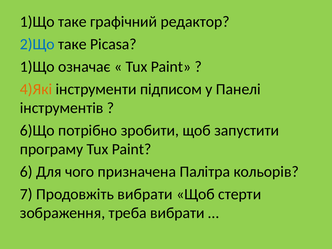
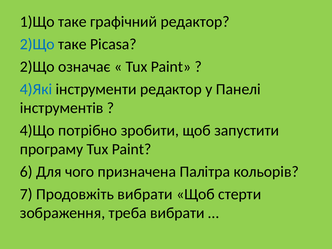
1)Що at (37, 67): 1)Що -> 2)Що
4)Які colour: orange -> blue
інструменти підписом: підписом -> редактор
6)Що: 6)Що -> 4)Що
